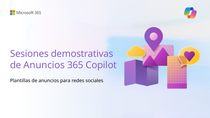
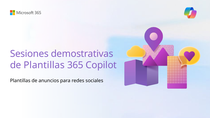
Anuncios at (44, 65): Anuncios -> Plantillas
